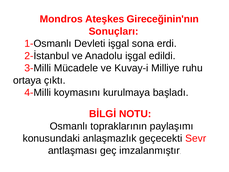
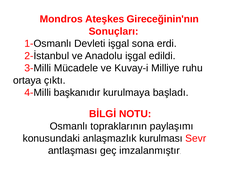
koymasını: koymasını -> başkanıdır
geçecekti: geçecekti -> kurulması
